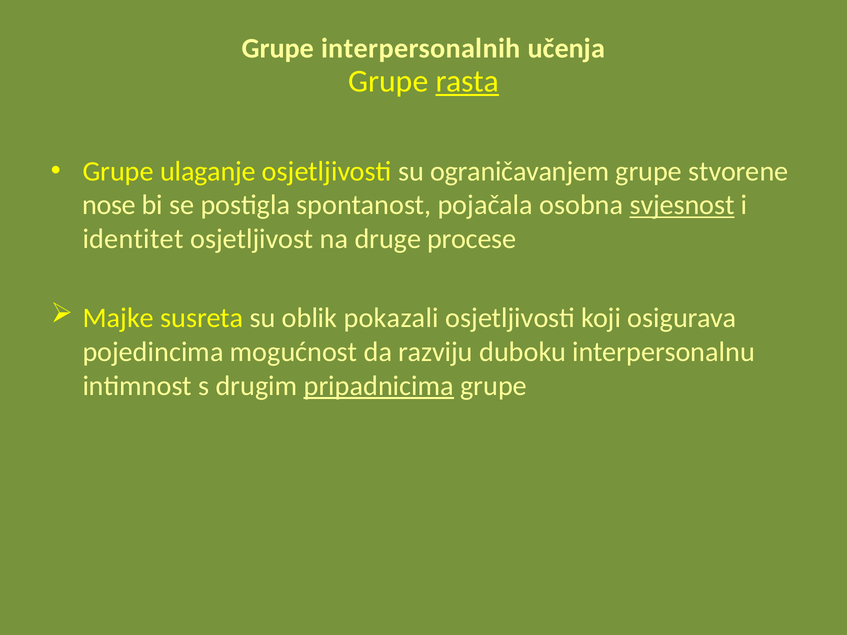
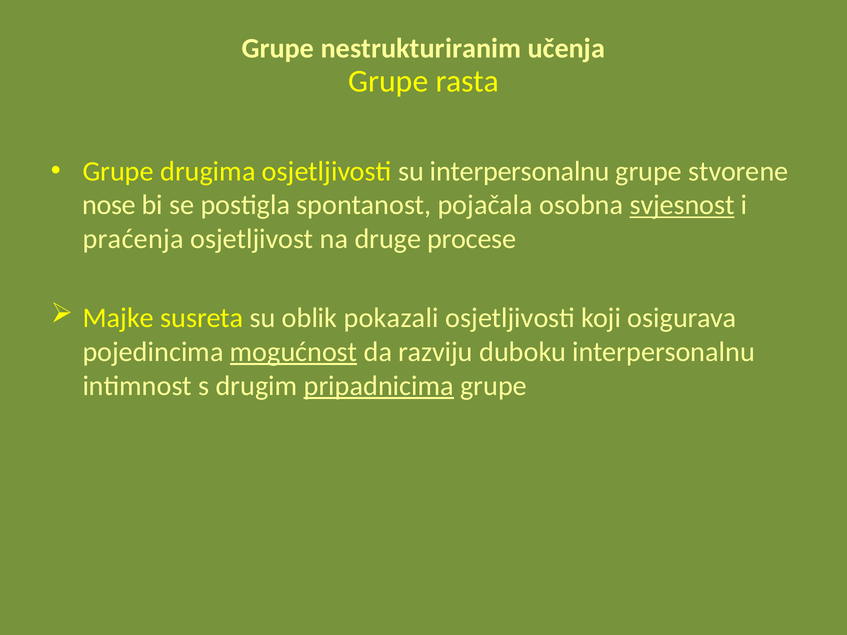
interpersonalnih: interpersonalnih -> nestrukturiranim
rasta underline: present -> none
ulaganje: ulaganje -> drugima
su ograničavanjem: ograničavanjem -> interpersonalnu
identitet: identitet -> praćenja
mogućnost underline: none -> present
